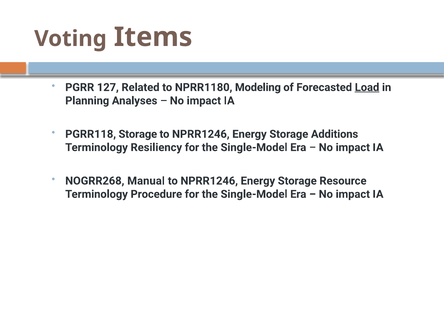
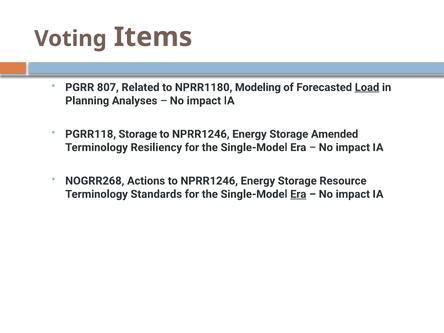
127: 127 -> 807
Additions: Additions -> Amended
Manual: Manual -> Actions
Procedure: Procedure -> Standards
Era at (298, 194) underline: none -> present
